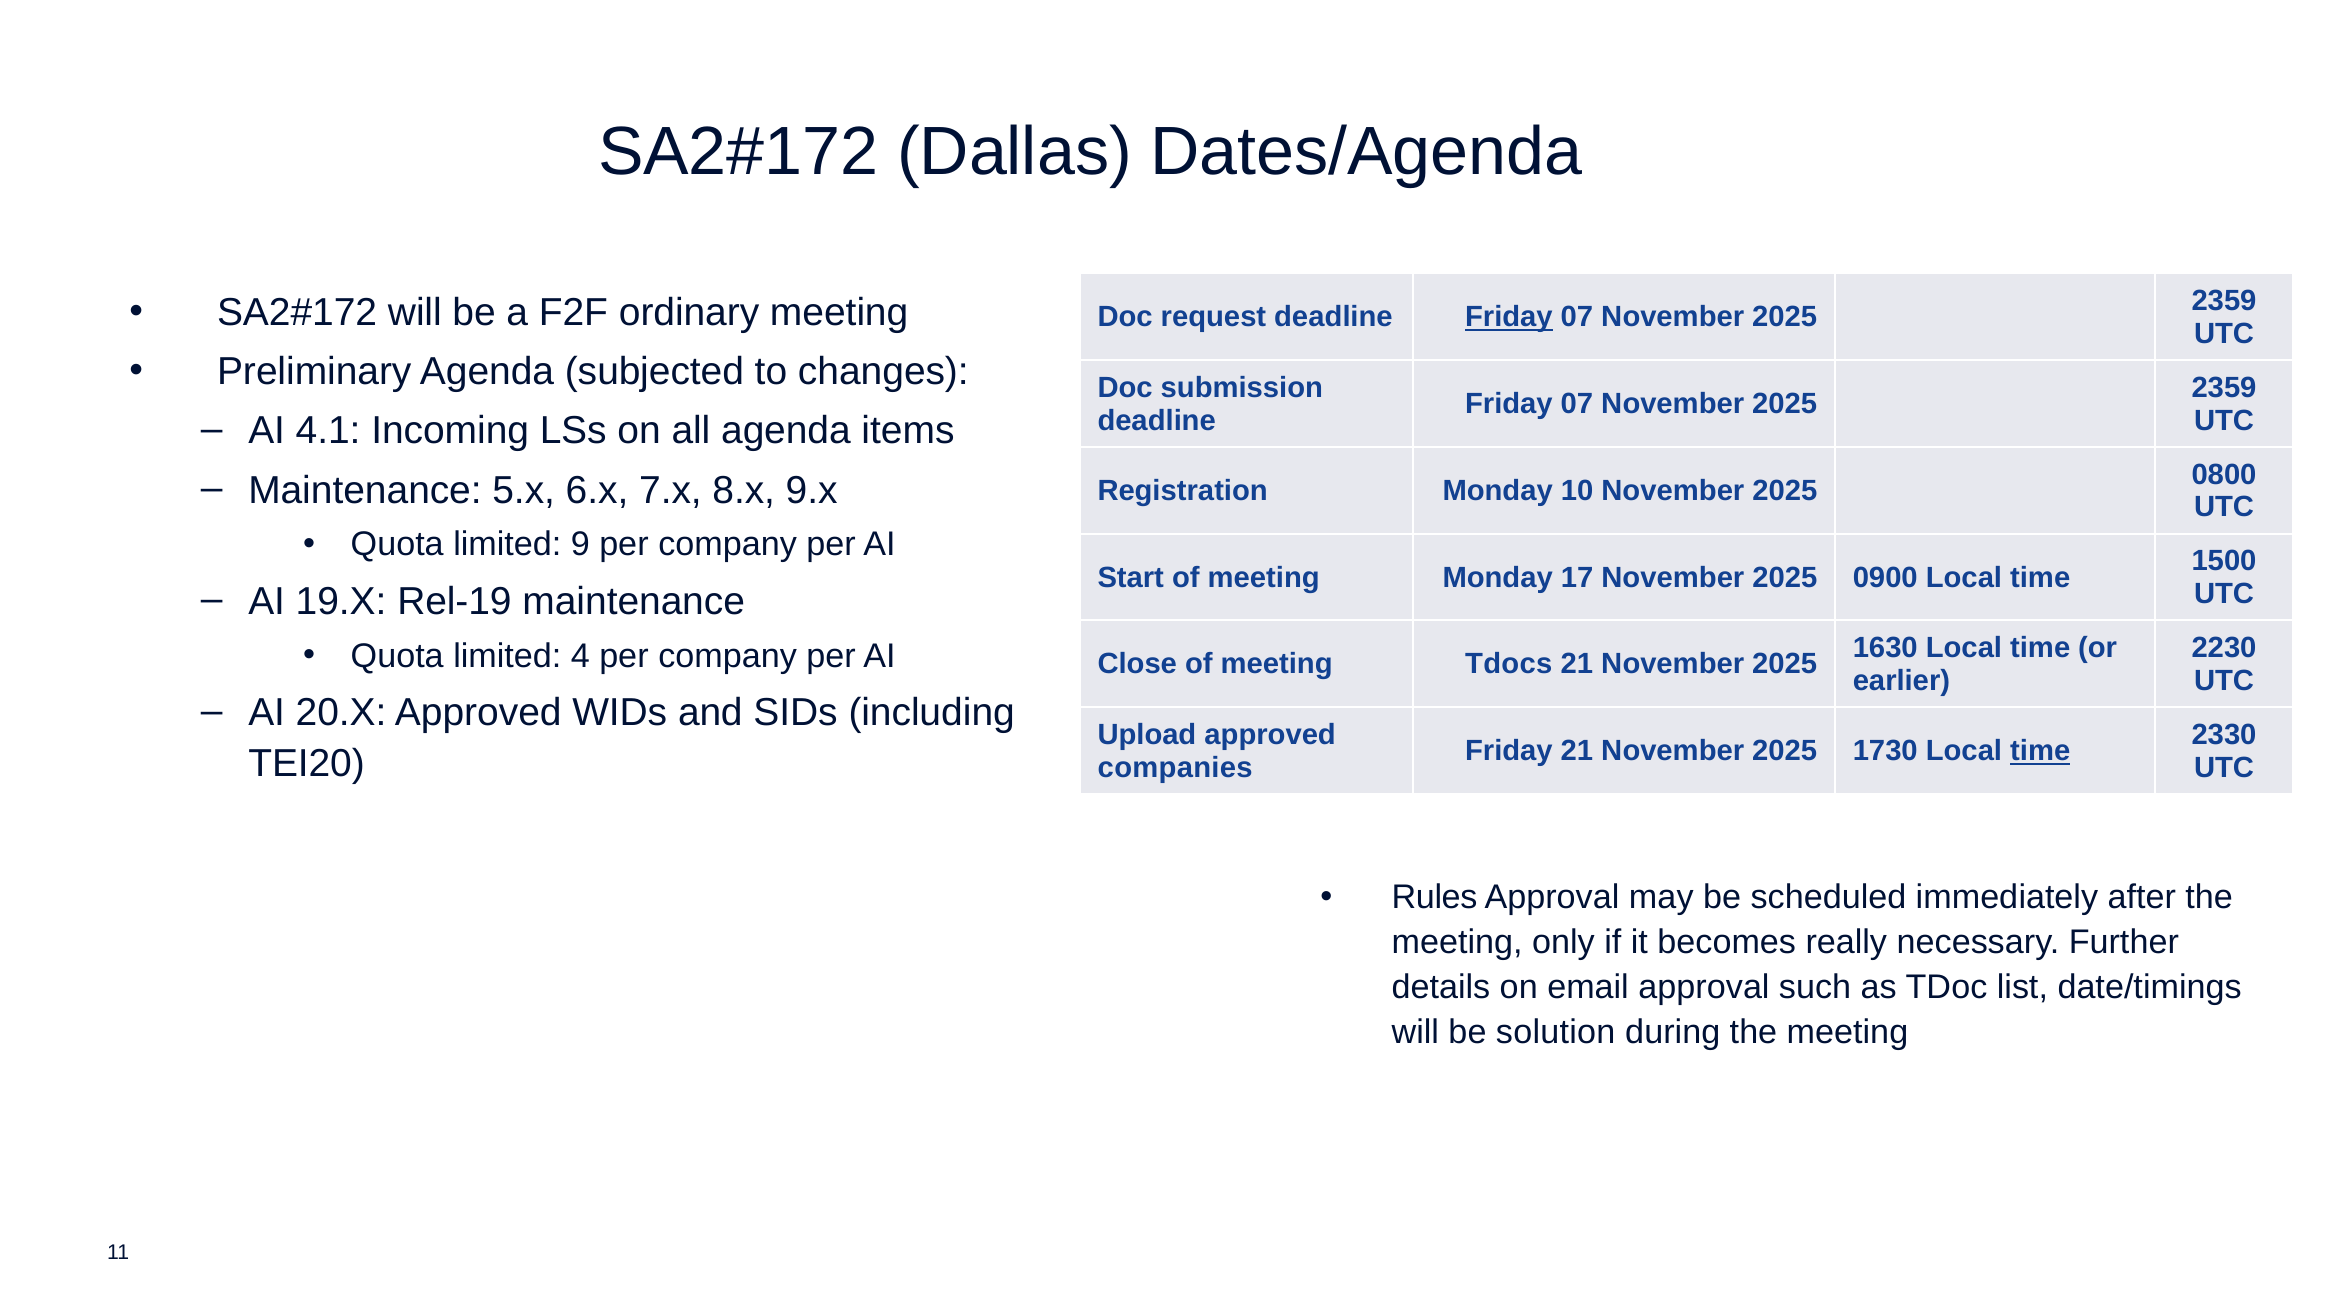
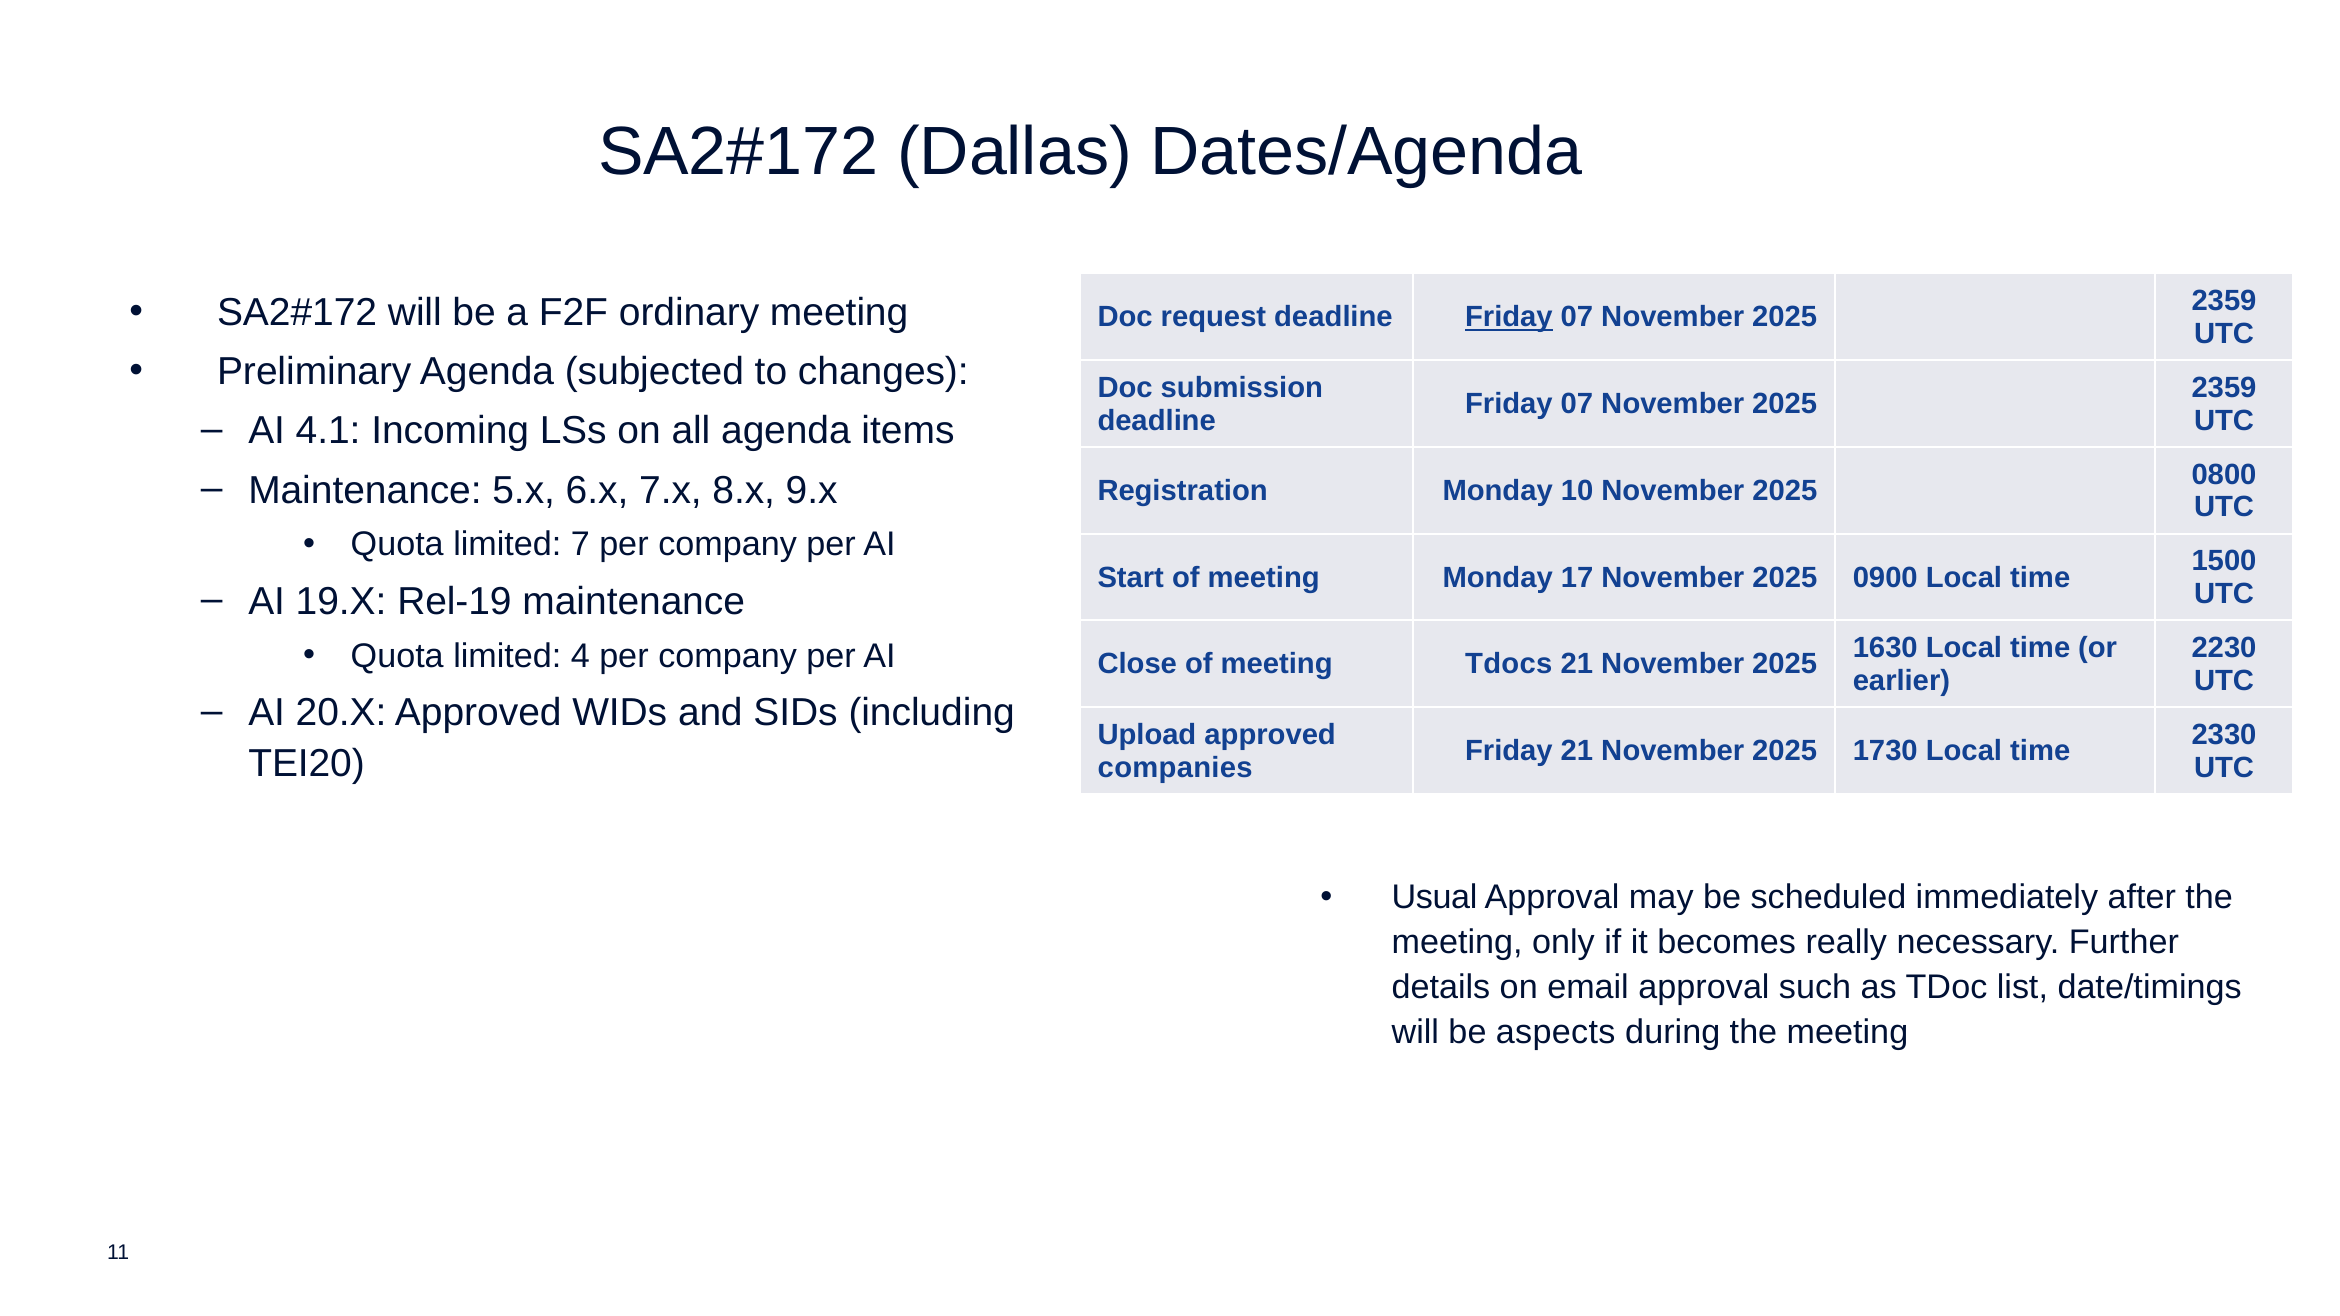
9: 9 -> 7
time at (2040, 751) underline: present -> none
Rules: Rules -> Usual
solution: solution -> aspects
